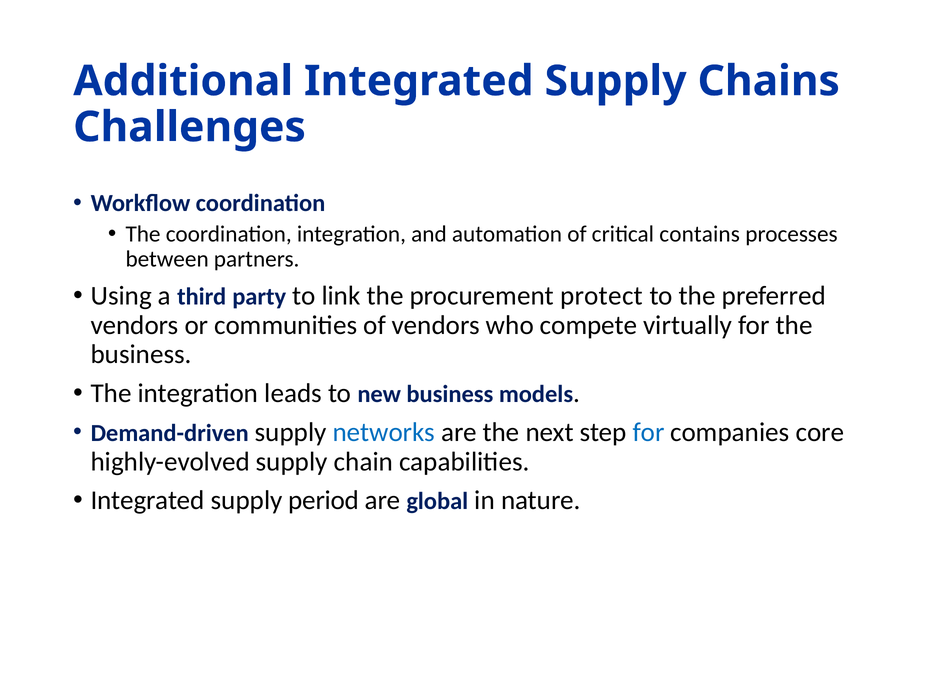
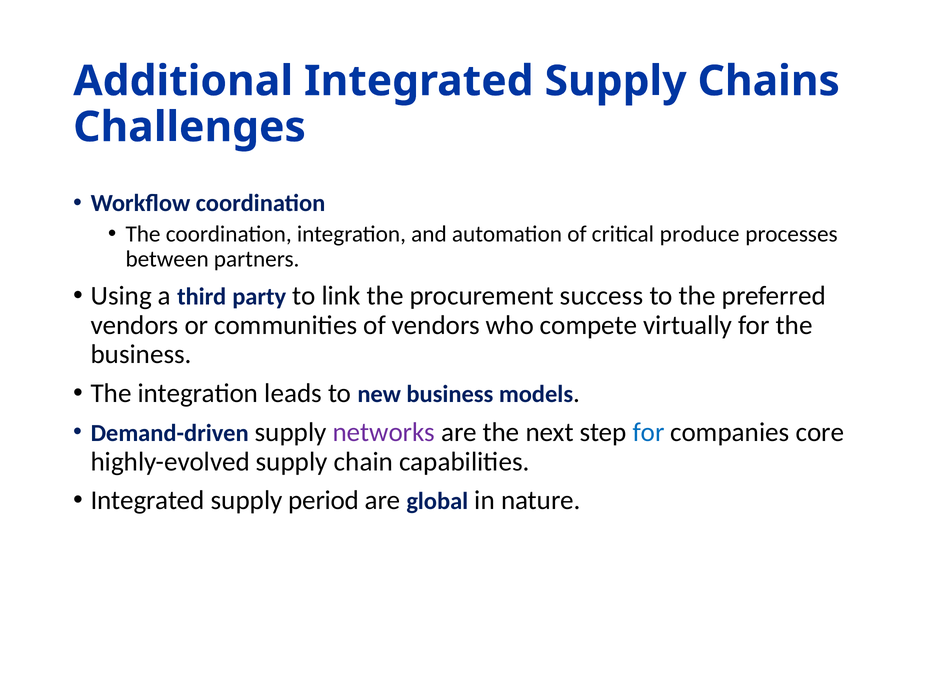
contains: contains -> produce
protect: protect -> success
networks colour: blue -> purple
